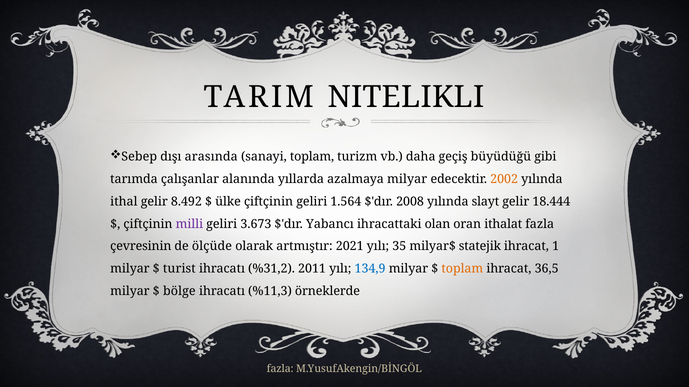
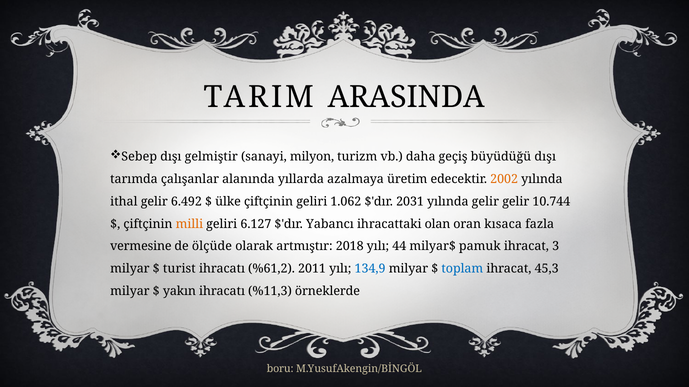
NITELIKLI: NITELIKLI -> ARASINDA
arasında: arasında -> gelmiştir
sanayi toplam: toplam -> milyon
büyüdüğü gibi: gibi -> dışı
azalmaya milyar: milyar -> üretim
8.492: 8.492 -> 6.492
1.564: 1.564 -> 1.062
2008: 2008 -> 2031
yılında slayt: slayt -> gelir
18.444: 18.444 -> 10.744
milli colour: purple -> orange
3.673: 3.673 -> 6.127
ithalat: ithalat -> kısaca
çevresinin: çevresinin -> vermesine
2021: 2021 -> 2018
35: 35 -> 44
statejik: statejik -> pamuk
1: 1 -> 3
%31,2: %31,2 -> %61,2
toplam at (462, 269) colour: orange -> blue
36,5: 36,5 -> 45,3
bölge: bölge -> yakın
fazla at (280, 369): fazla -> boru
